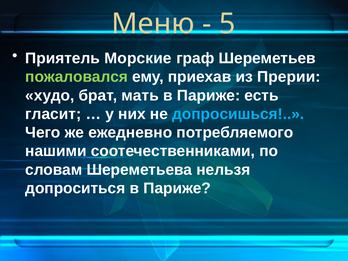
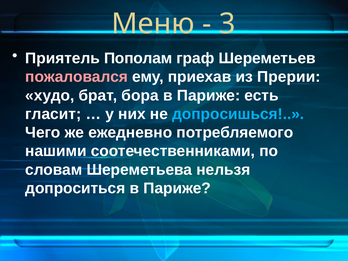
5: 5 -> 3
Морские: Морские -> Пополам
пожаловался colour: light green -> pink
мать: мать -> бора
